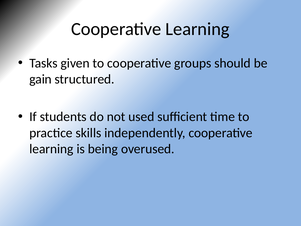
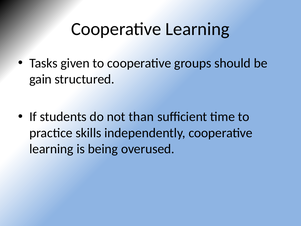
used: used -> than
